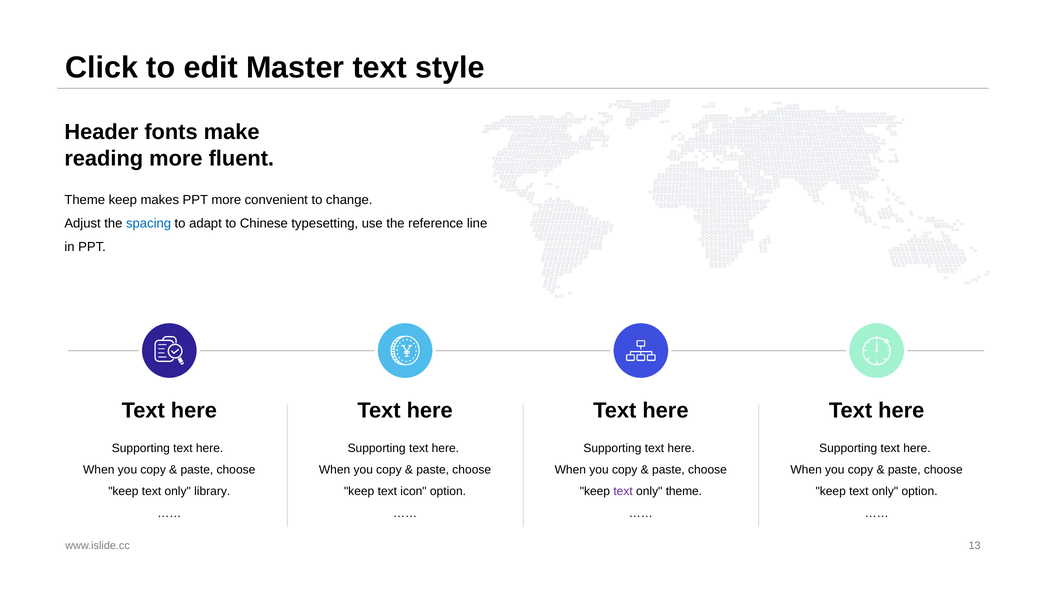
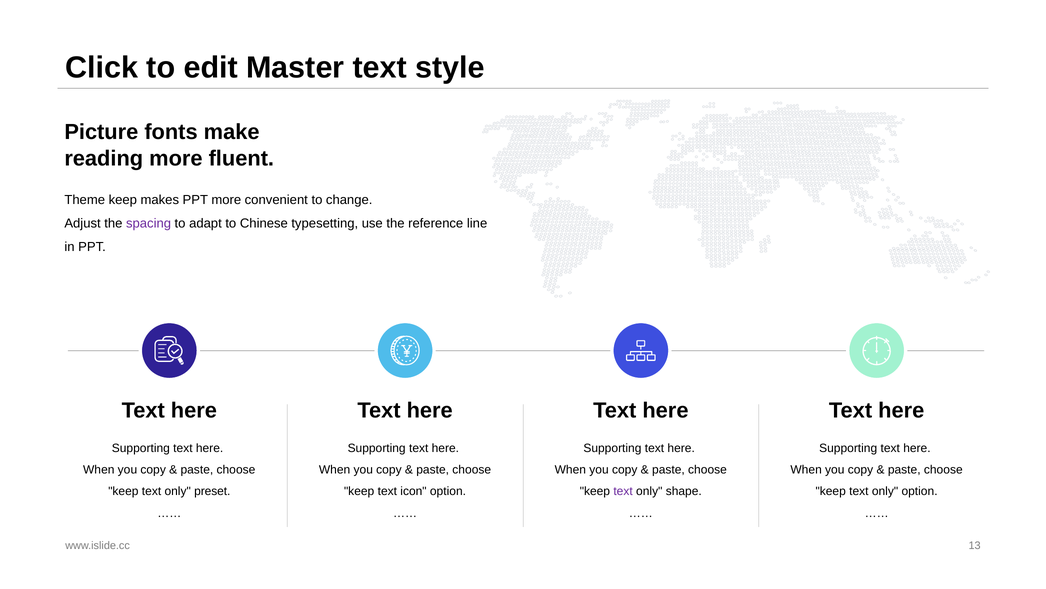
Header: Header -> Picture
spacing colour: blue -> purple
library: library -> preset
only theme: theme -> shape
